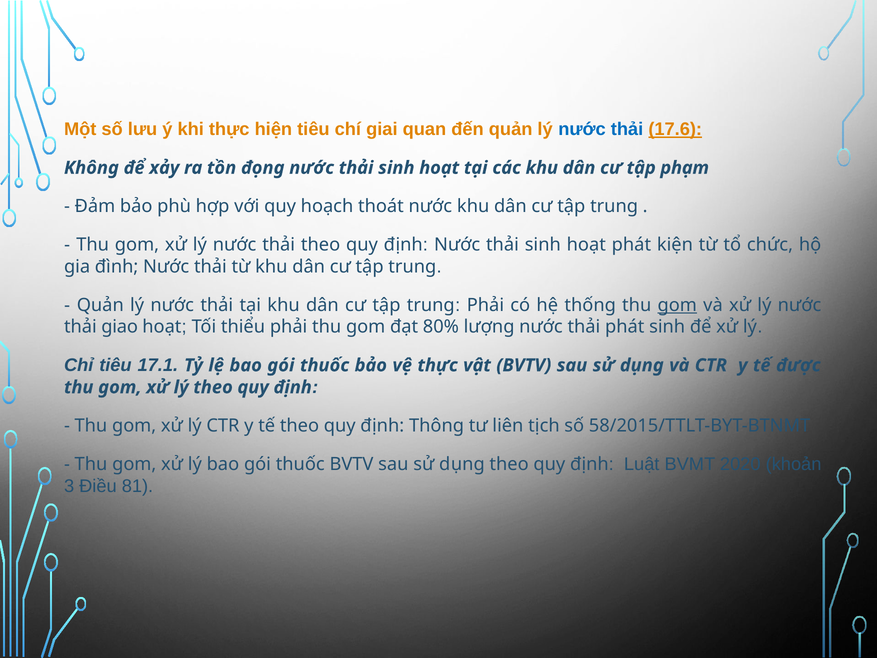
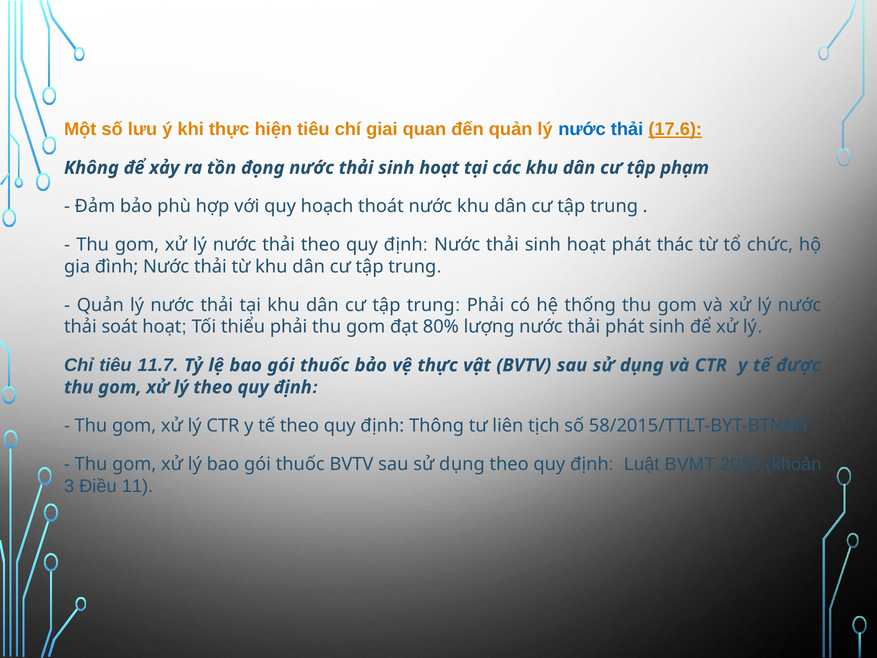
kiện: kiện -> thác
gom at (677, 305) underline: present -> none
giao: giao -> soát
17.1: 17.1 -> 11.7
81: 81 -> 11
